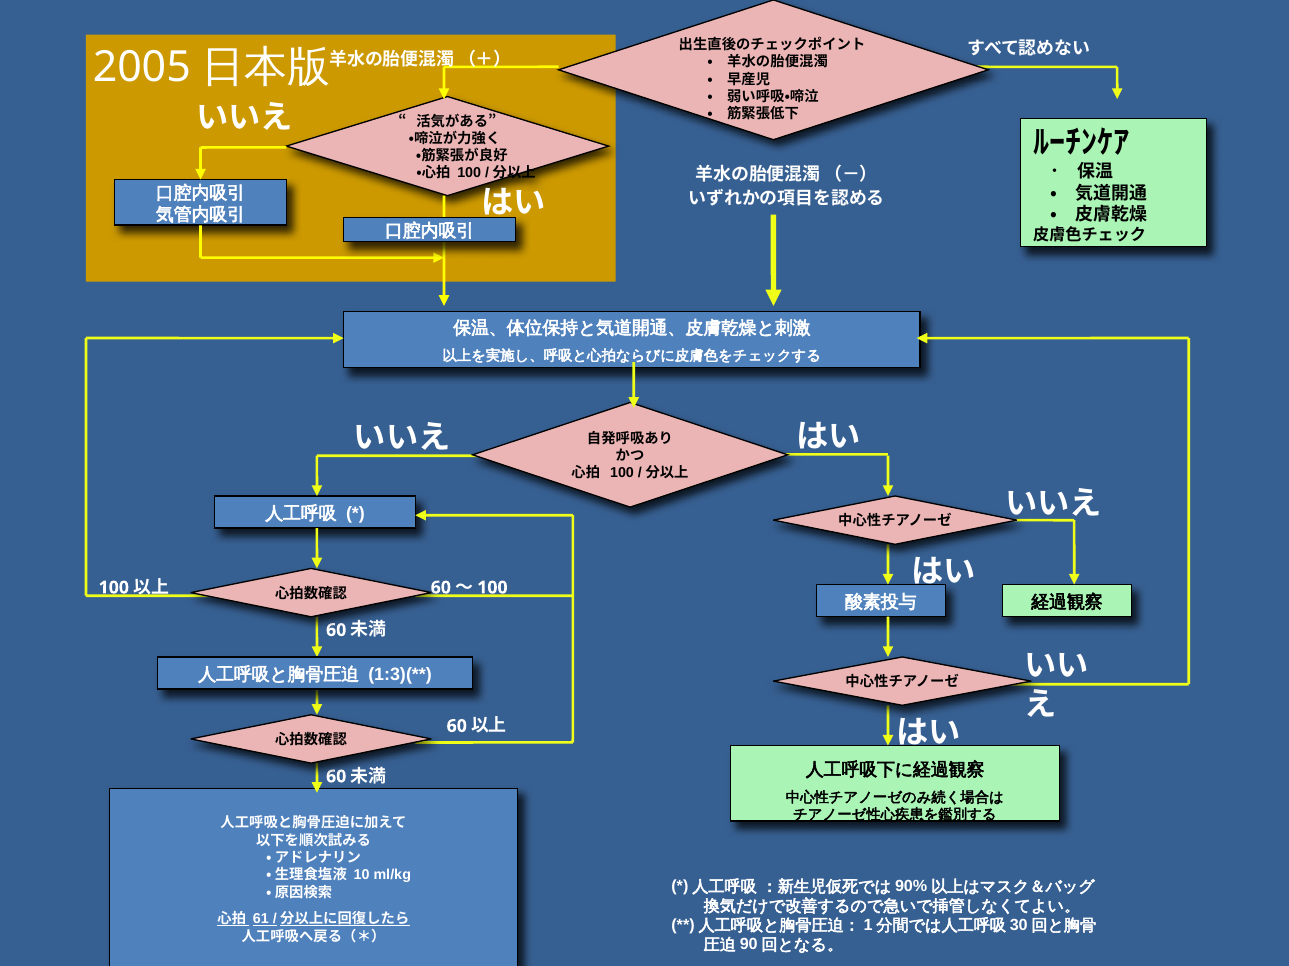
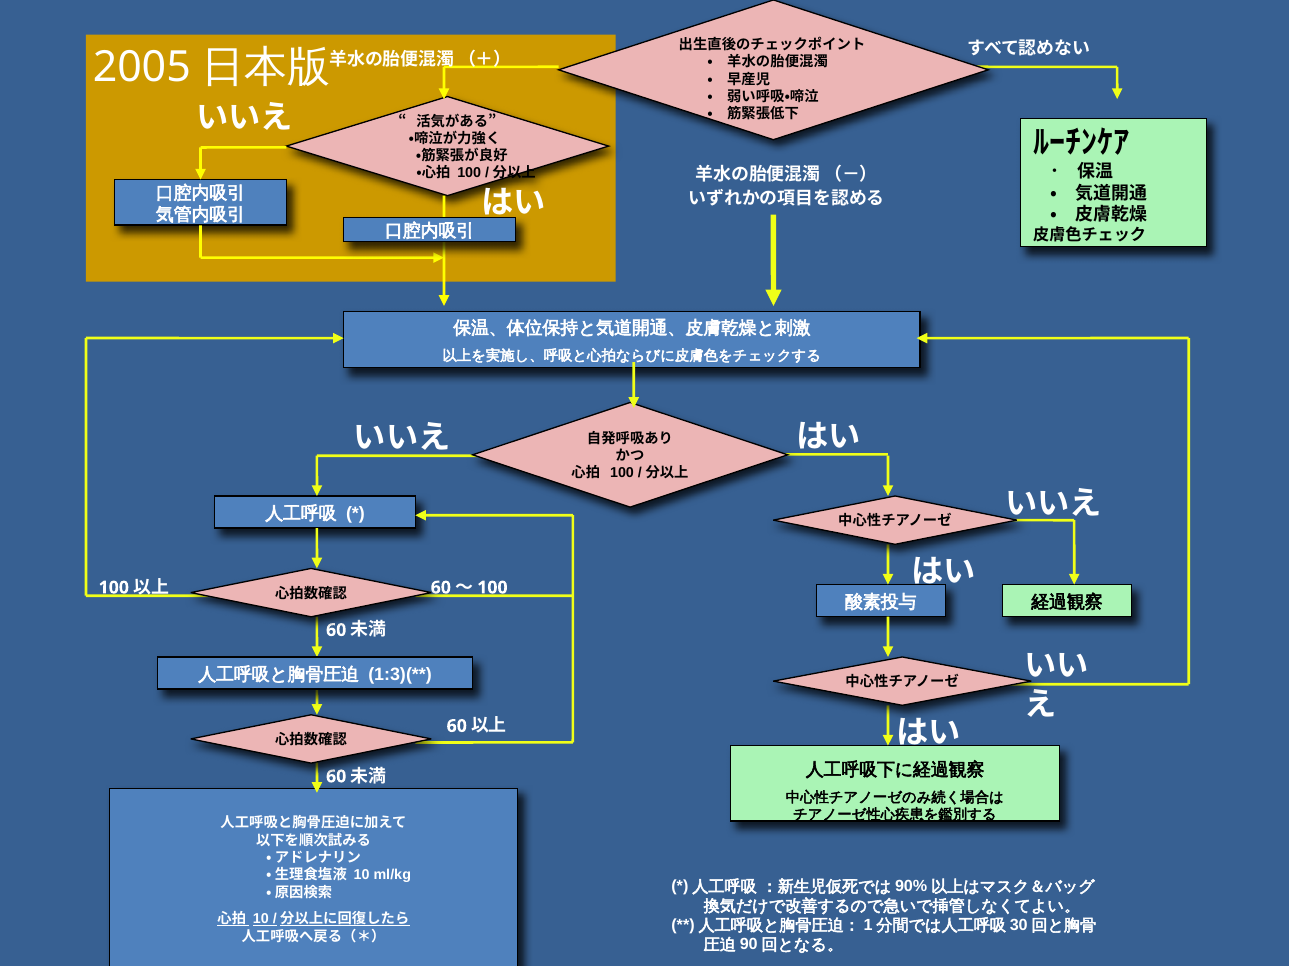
61 at (261, 920): 61 -> 10
